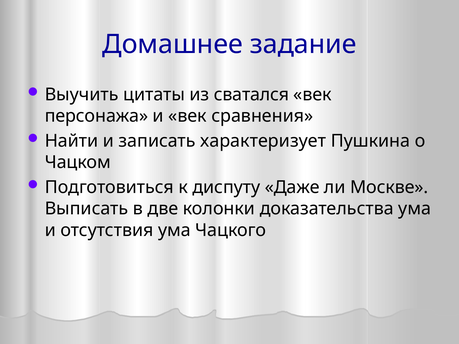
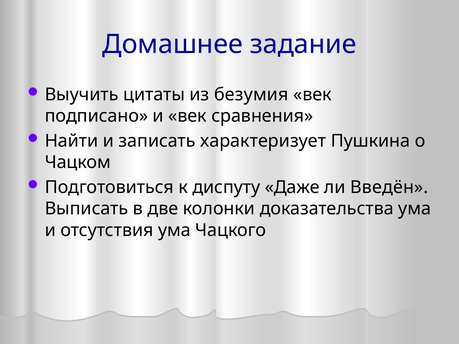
сватался: сватался -> безумия
персонажа: персонажа -> подписано
Москве: Москве -> Введён
